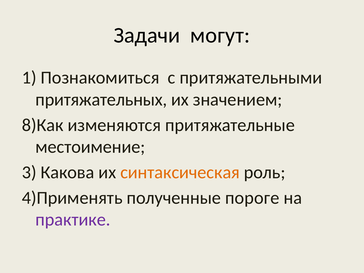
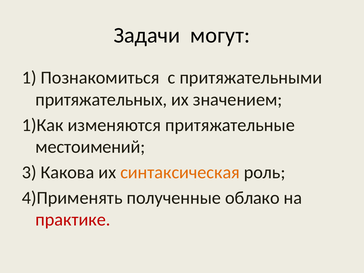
8)Как: 8)Как -> 1)Как
местоимение: местоимение -> местоимений
пороге: пороге -> облако
практике colour: purple -> red
